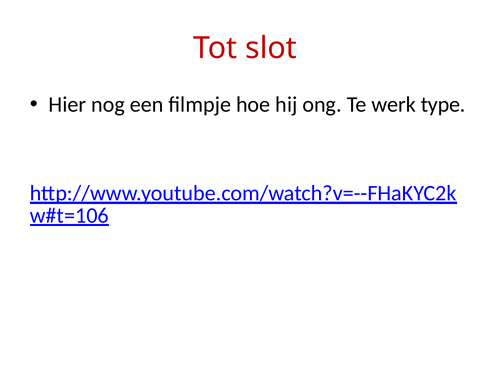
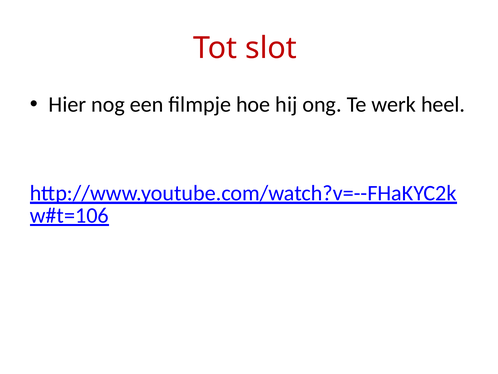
type: type -> heel
